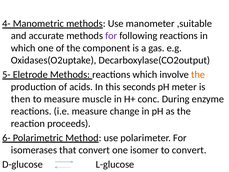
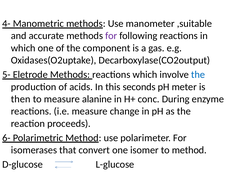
the at (198, 74) colour: orange -> blue
muscle: muscle -> alanine
to convert: convert -> method
